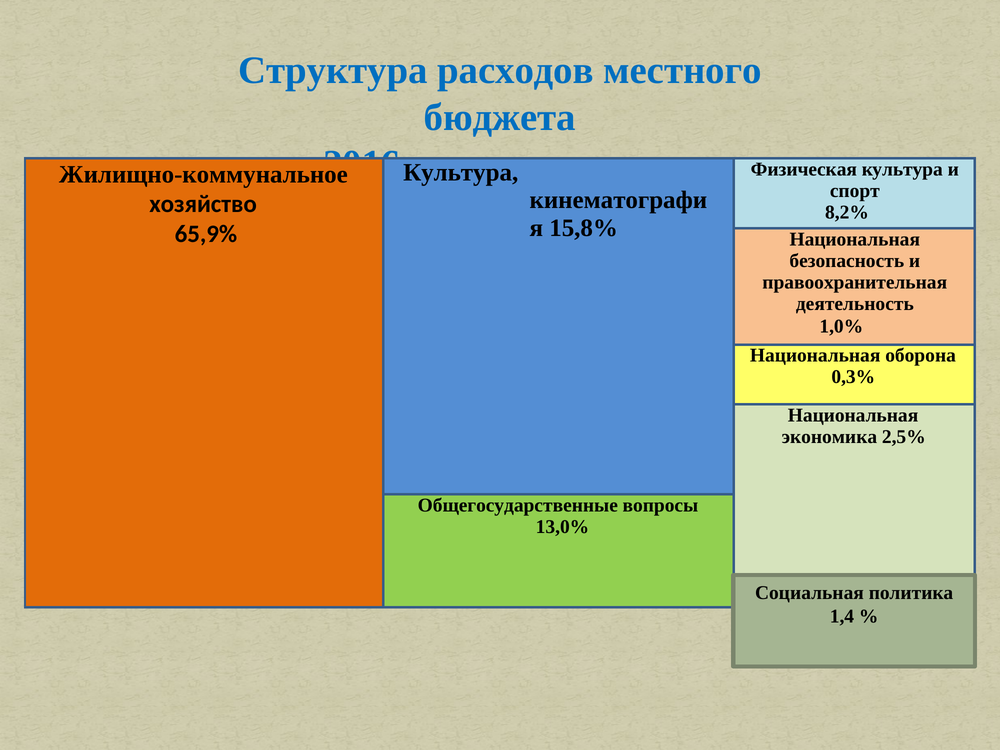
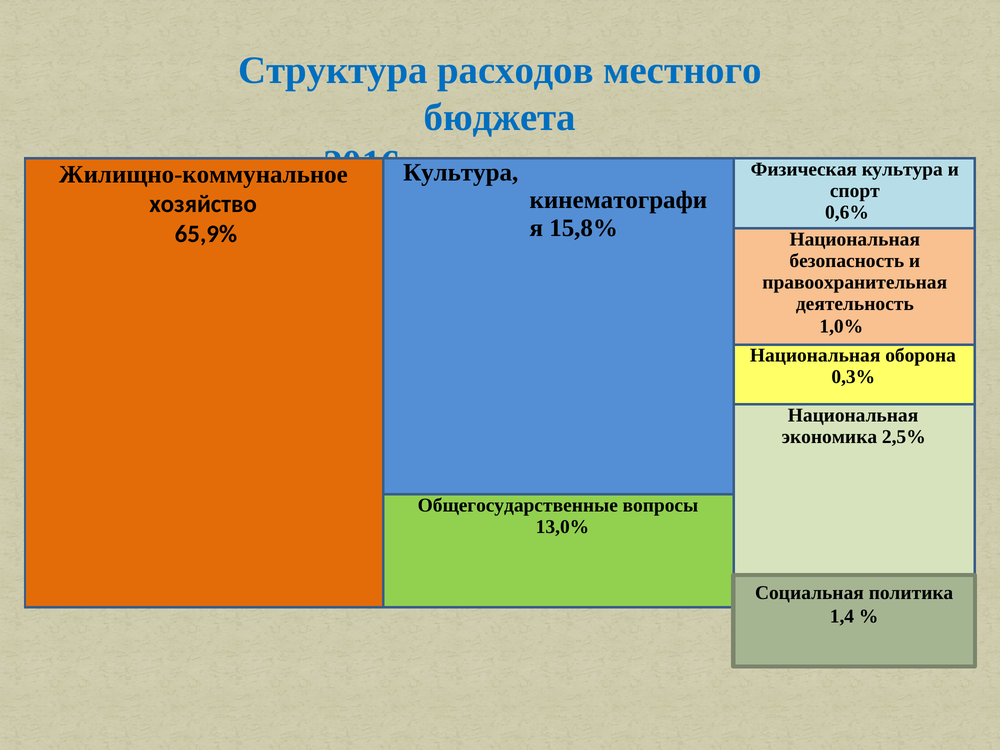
8,2%: 8,2% -> 0,6%
